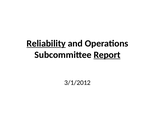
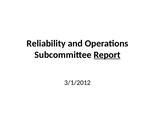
Reliability underline: present -> none
